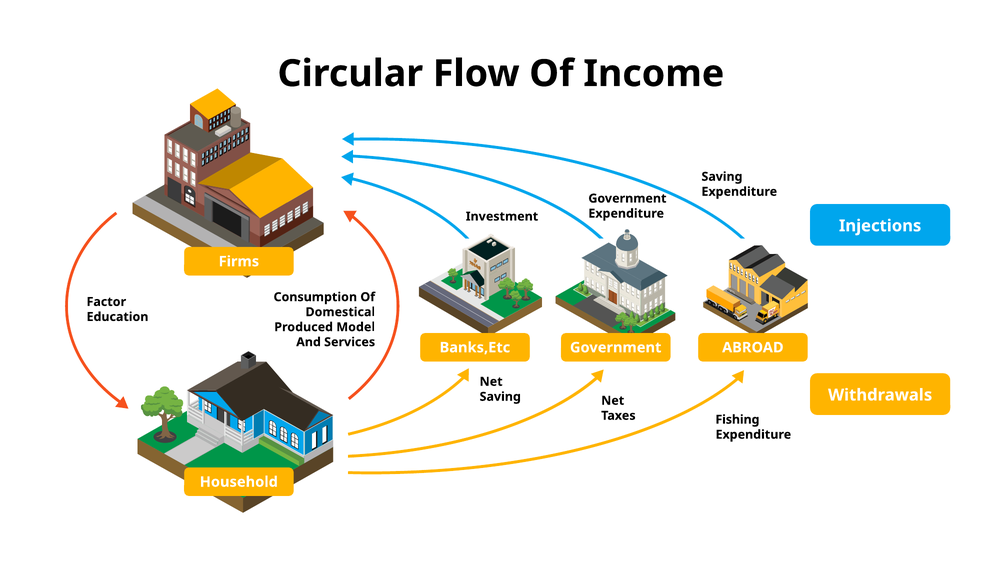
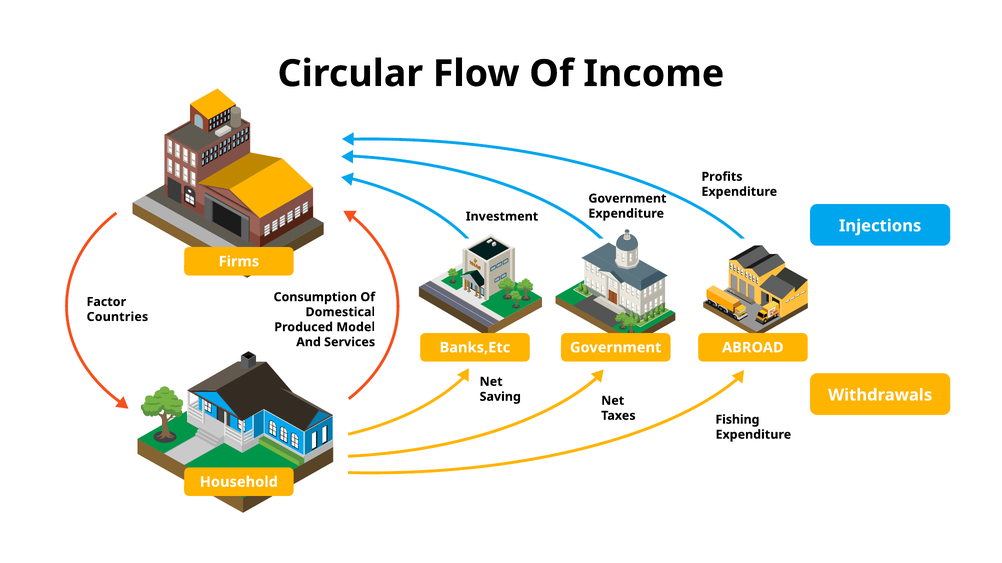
Saving at (722, 177): Saving -> Profits
Education: Education -> Countries
